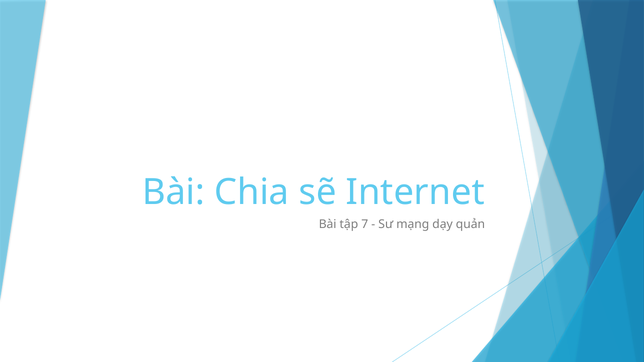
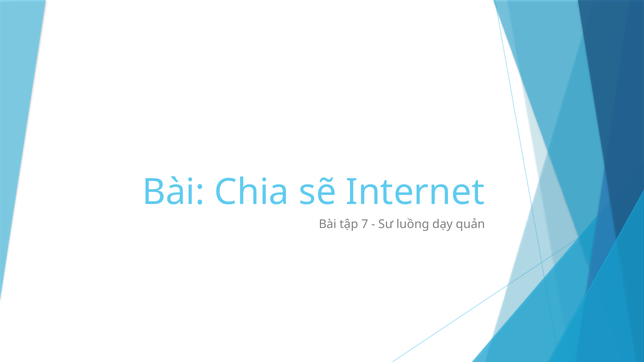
mạng: mạng -> luồng
